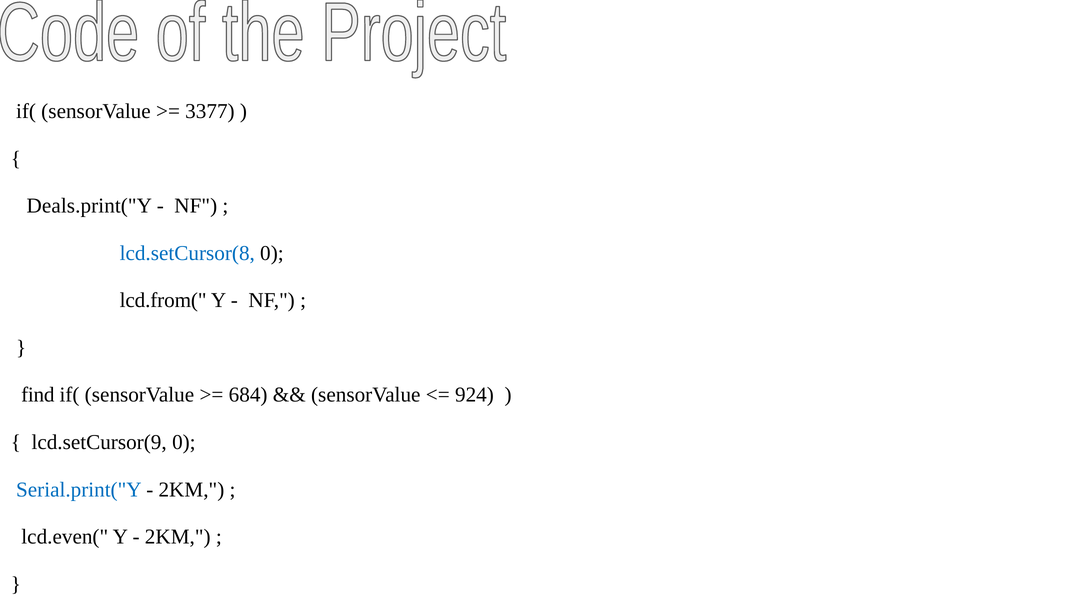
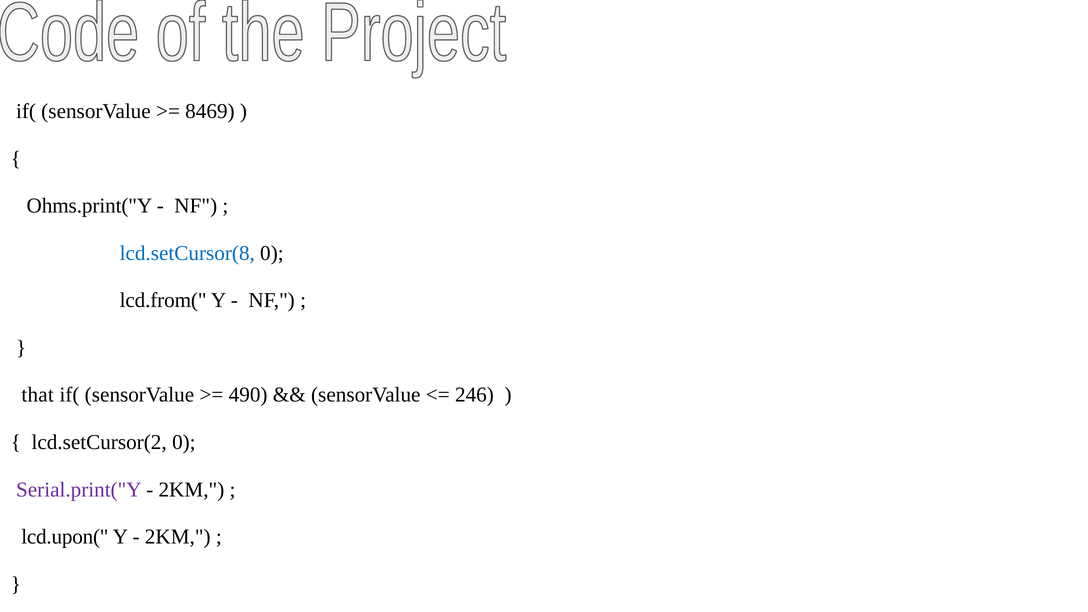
3377: 3377 -> 8469
Deals.print("Y: Deals.print("Y -> Ohms.print("Y
find: find -> that
684: 684 -> 490
924: 924 -> 246
lcd.setCursor(9: lcd.setCursor(9 -> lcd.setCursor(2
Serial.print("Y colour: blue -> purple
lcd.even(: lcd.even( -> lcd.upon(
